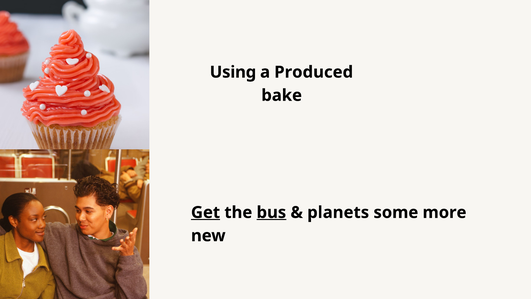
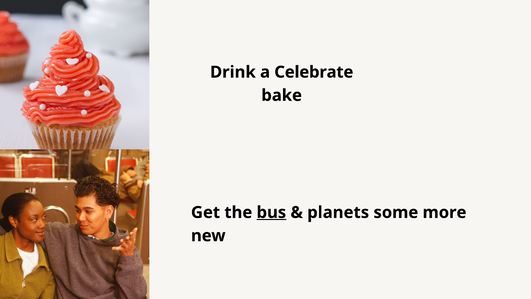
Using: Using -> Drink
Produced: Produced -> Celebrate
Get underline: present -> none
